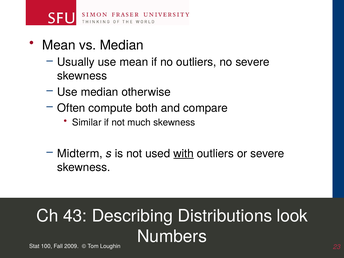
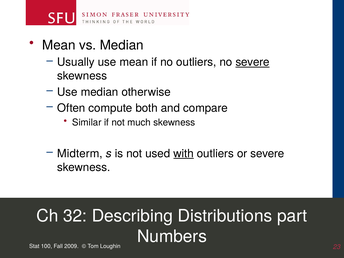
severe at (253, 62) underline: none -> present
43: 43 -> 32
look: look -> part
